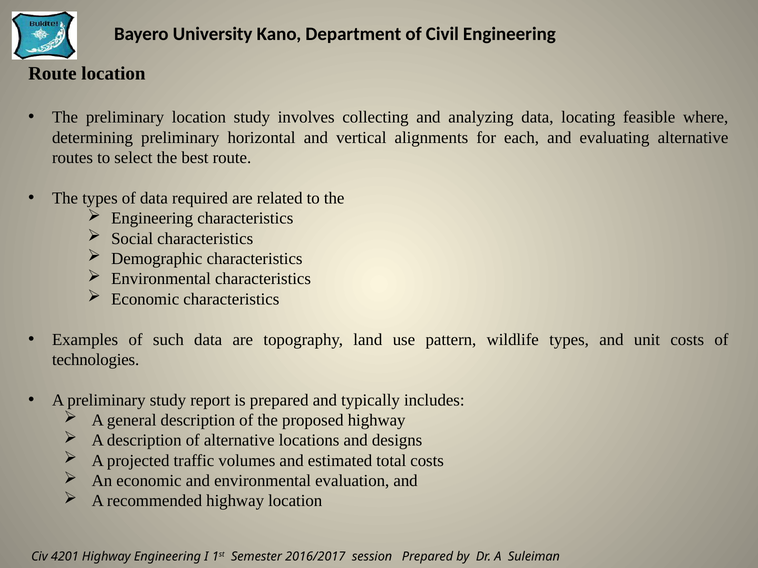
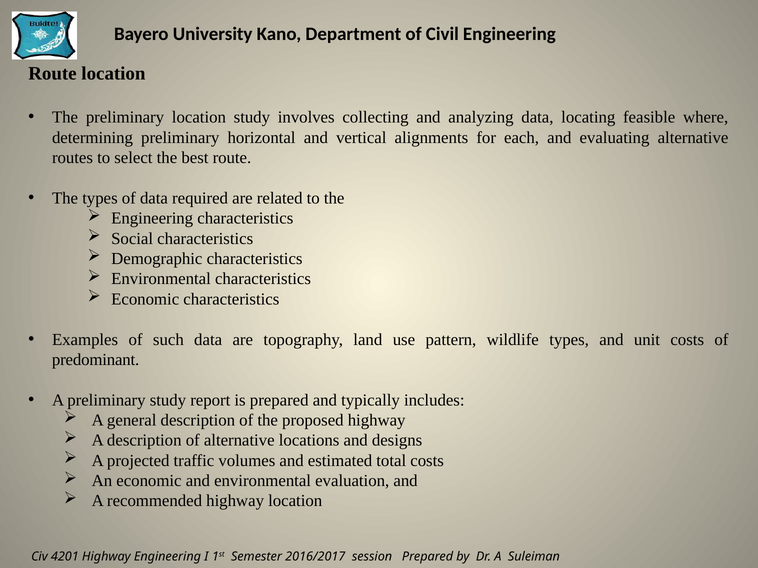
technologies: technologies -> predominant
